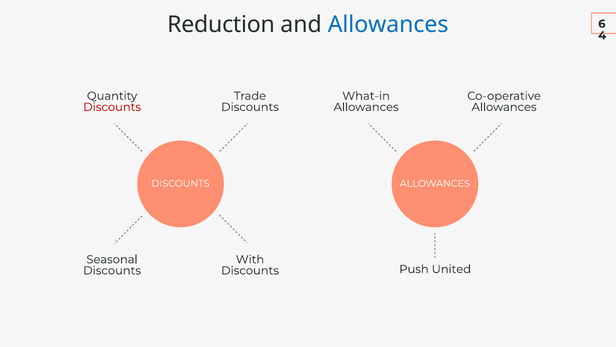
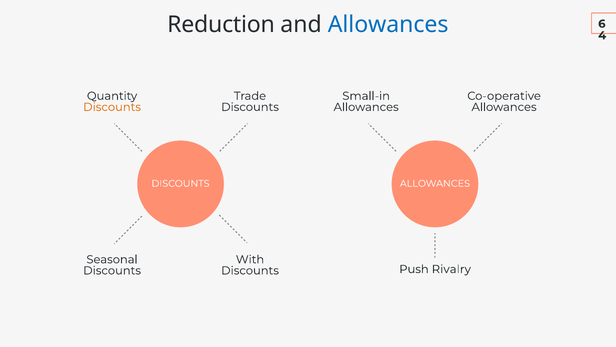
What-in: What-in -> Small-in
Discounts at (112, 107) colour: red -> orange
United: United -> Rivalry
